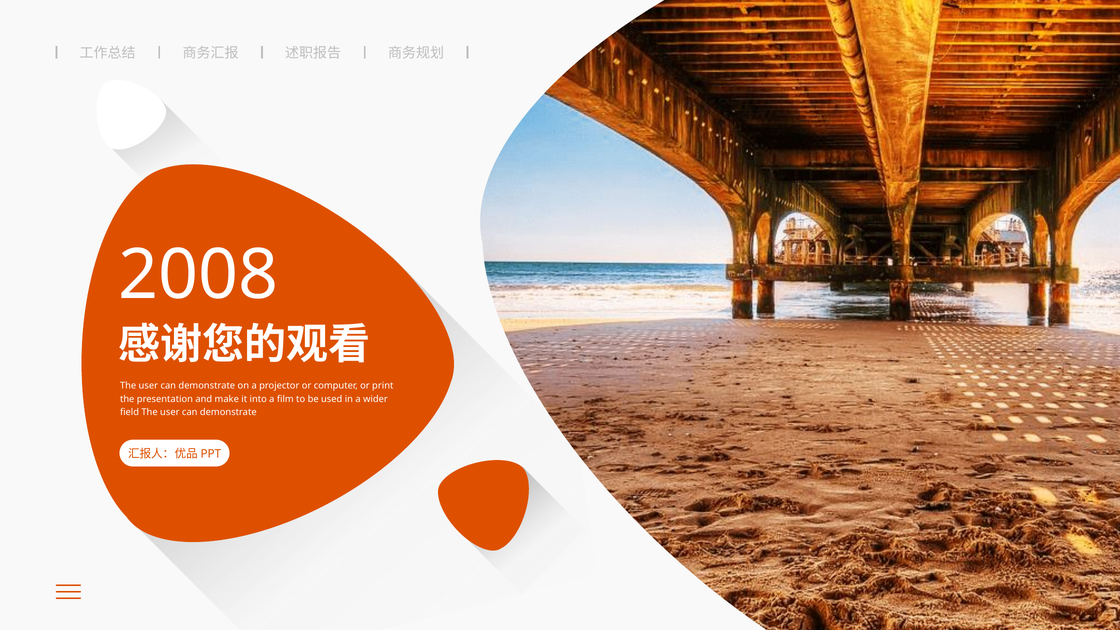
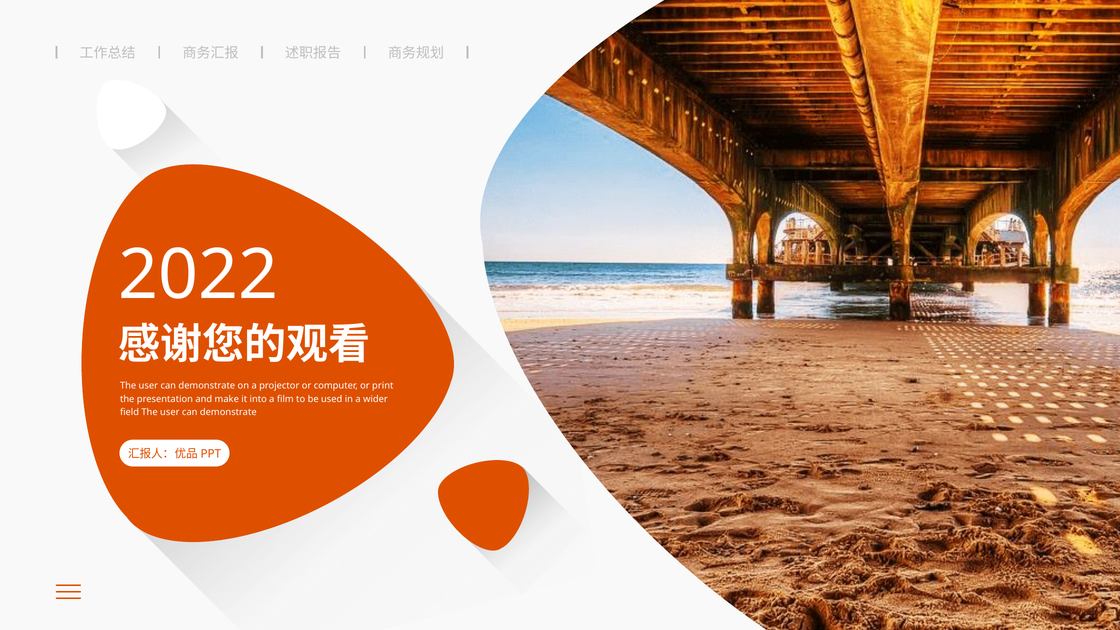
2008: 2008 -> 2022
